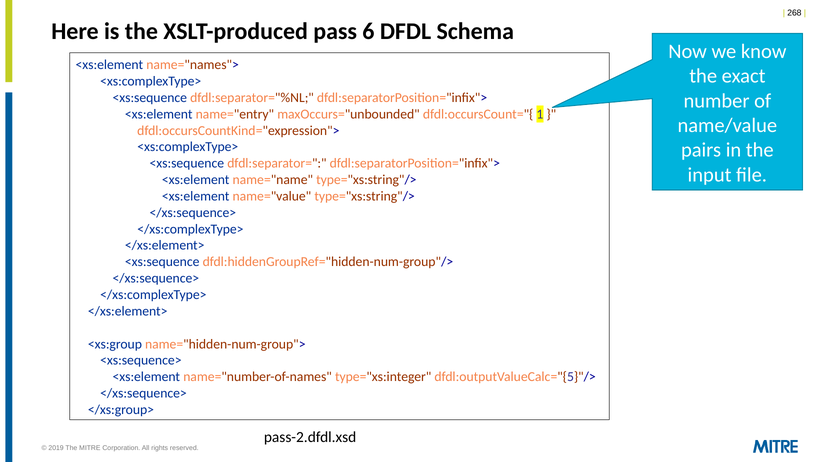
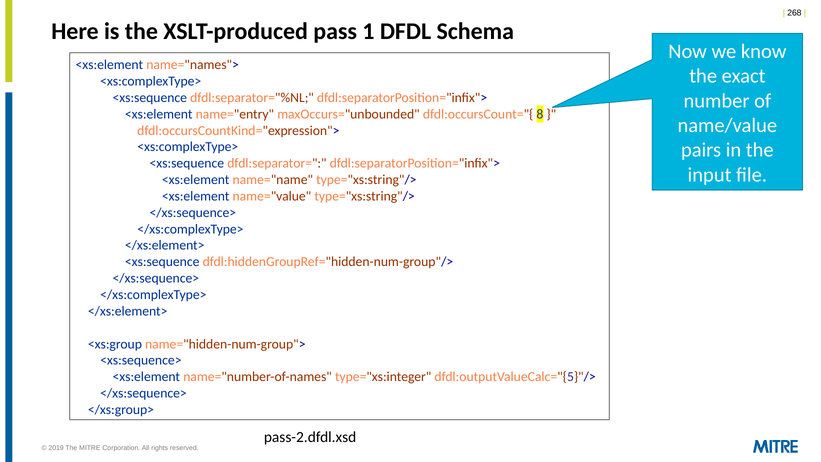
6: 6 -> 1
1: 1 -> 8
